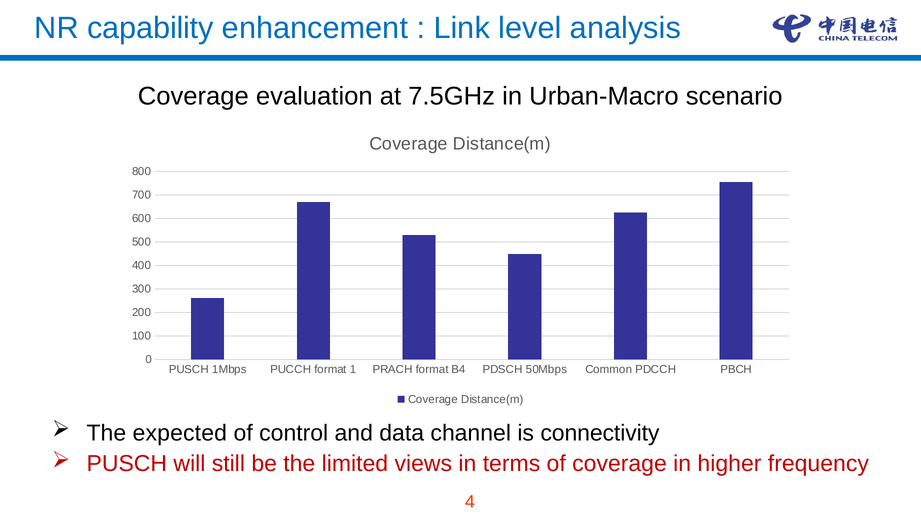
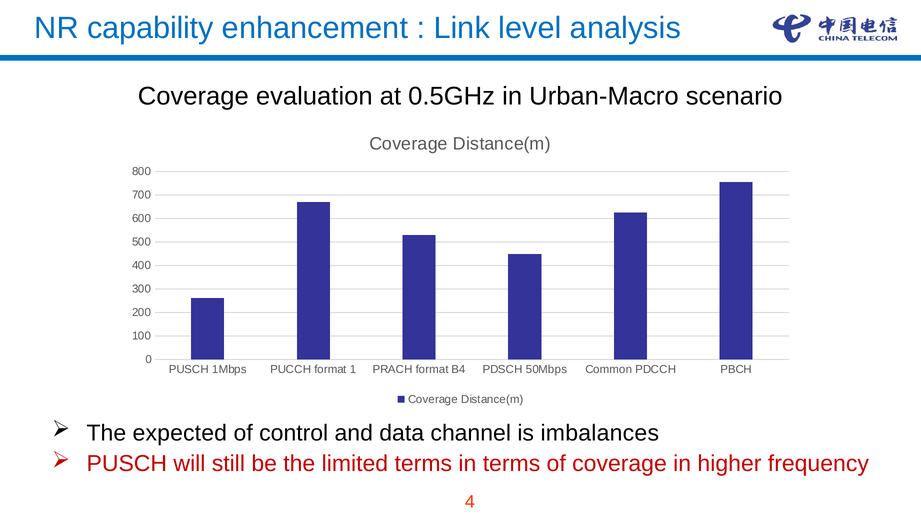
7.5GHz: 7.5GHz -> 0.5GHz
connectivity: connectivity -> imbalances
limited views: views -> terms
